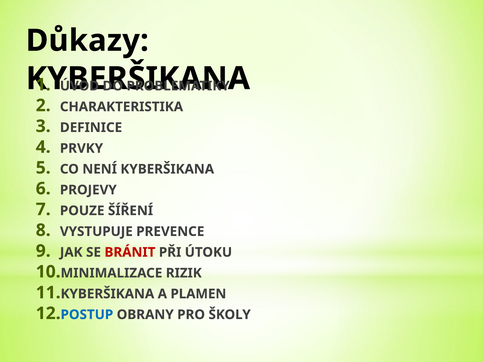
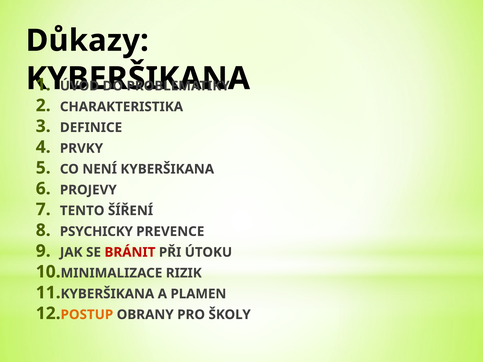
POUZE: POUZE -> TENTO
VYSTUPUJE: VYSTUPUJE -> PSYCHICKY
POSTUP colour: blue -> orange
